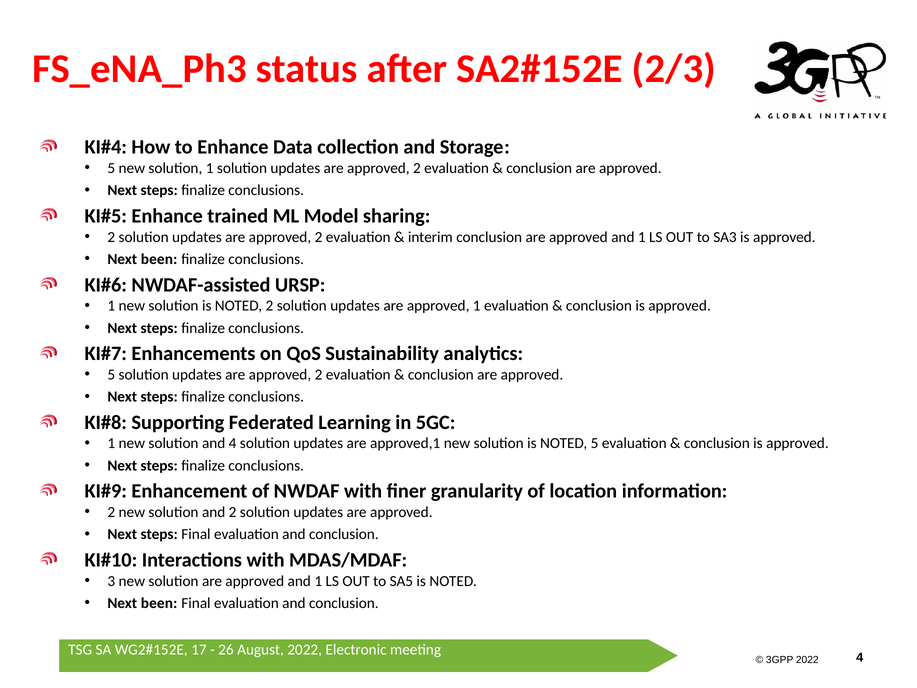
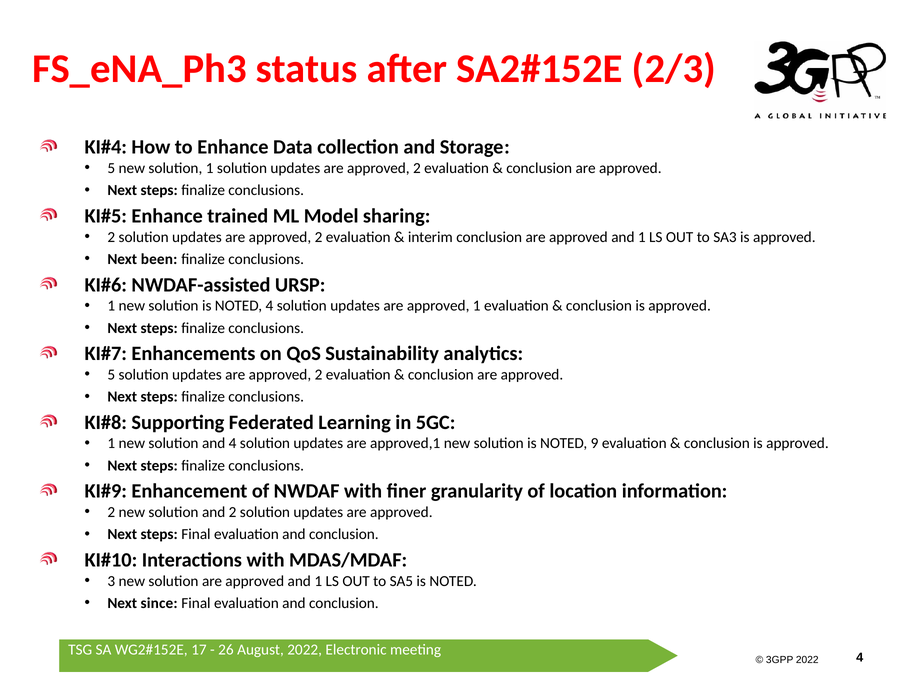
NOTED 2: 2 -> 4
NOTED 5: 5 -> 9
been at (159, 603): been -> since
